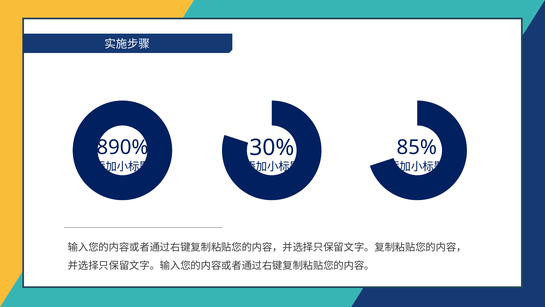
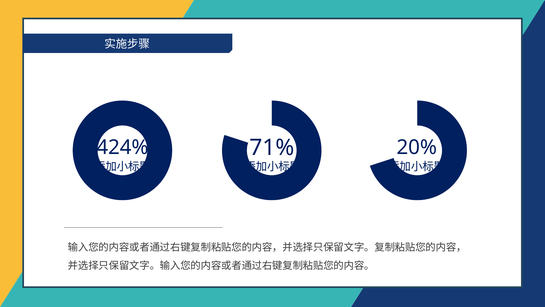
30%: 30% -> 71%
890%: 890% -> 424%
85%: 85% -> 20%
